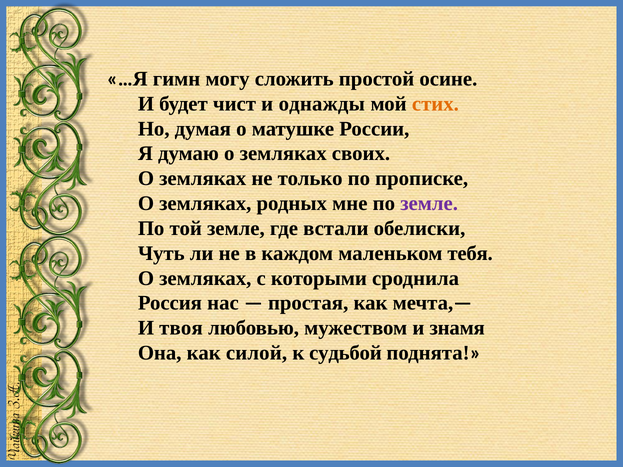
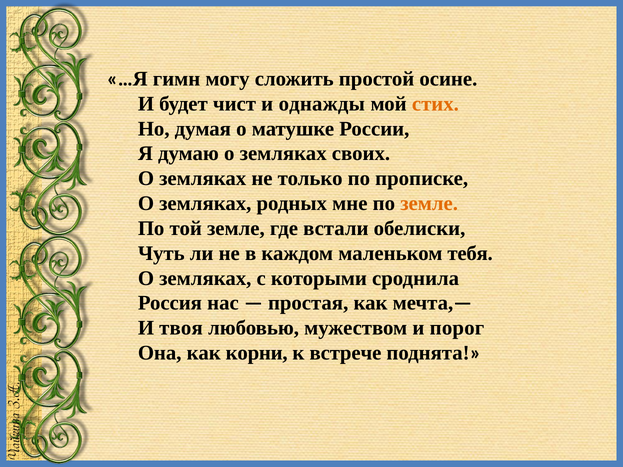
земле at (429, 204) colour: purple -> orange
знамя: знамя -> порог
силой: силой -> корни
судьбой: судьбой -> встрече
